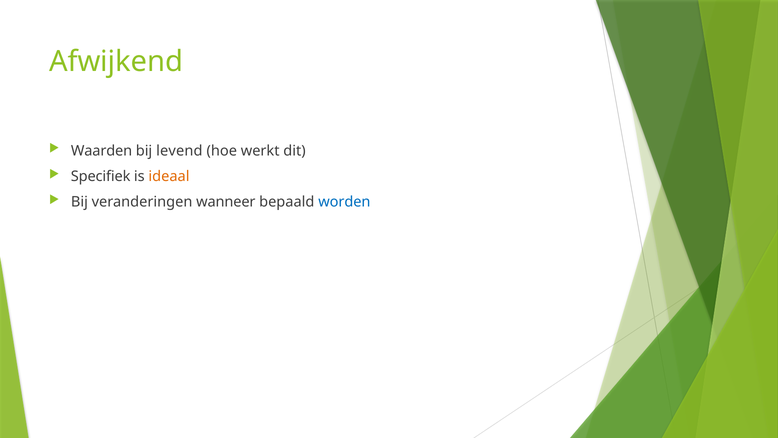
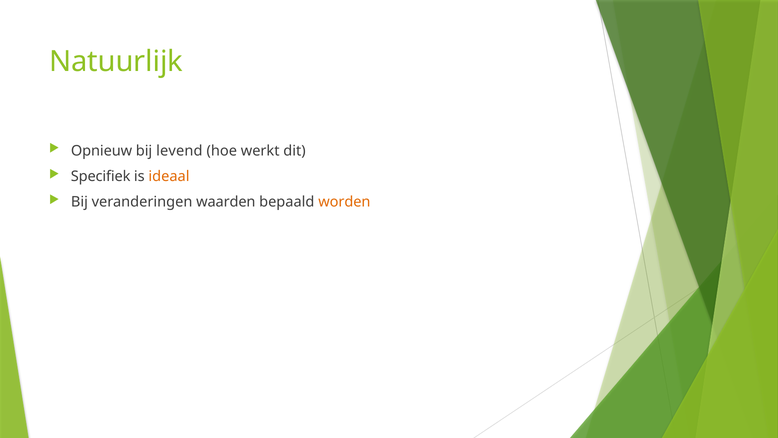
Afwijkend: Afwijkend -> Natuurlijk
Waarden: Waarden -> Opnieuw
wanneer: wanneer -> waarden
worden colour: blue -> orange
